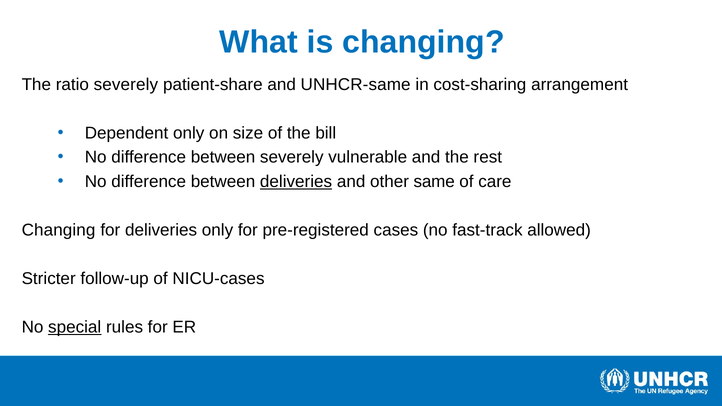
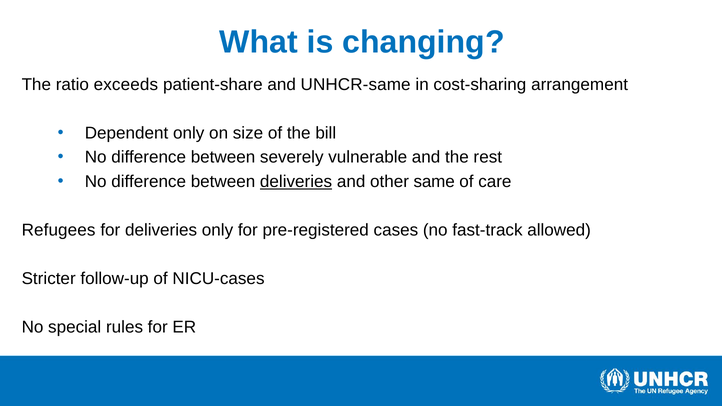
ratio severely: severely -> exceeds
Changing at (59, 230): Changing -> Refugees
special underline: present -> none
